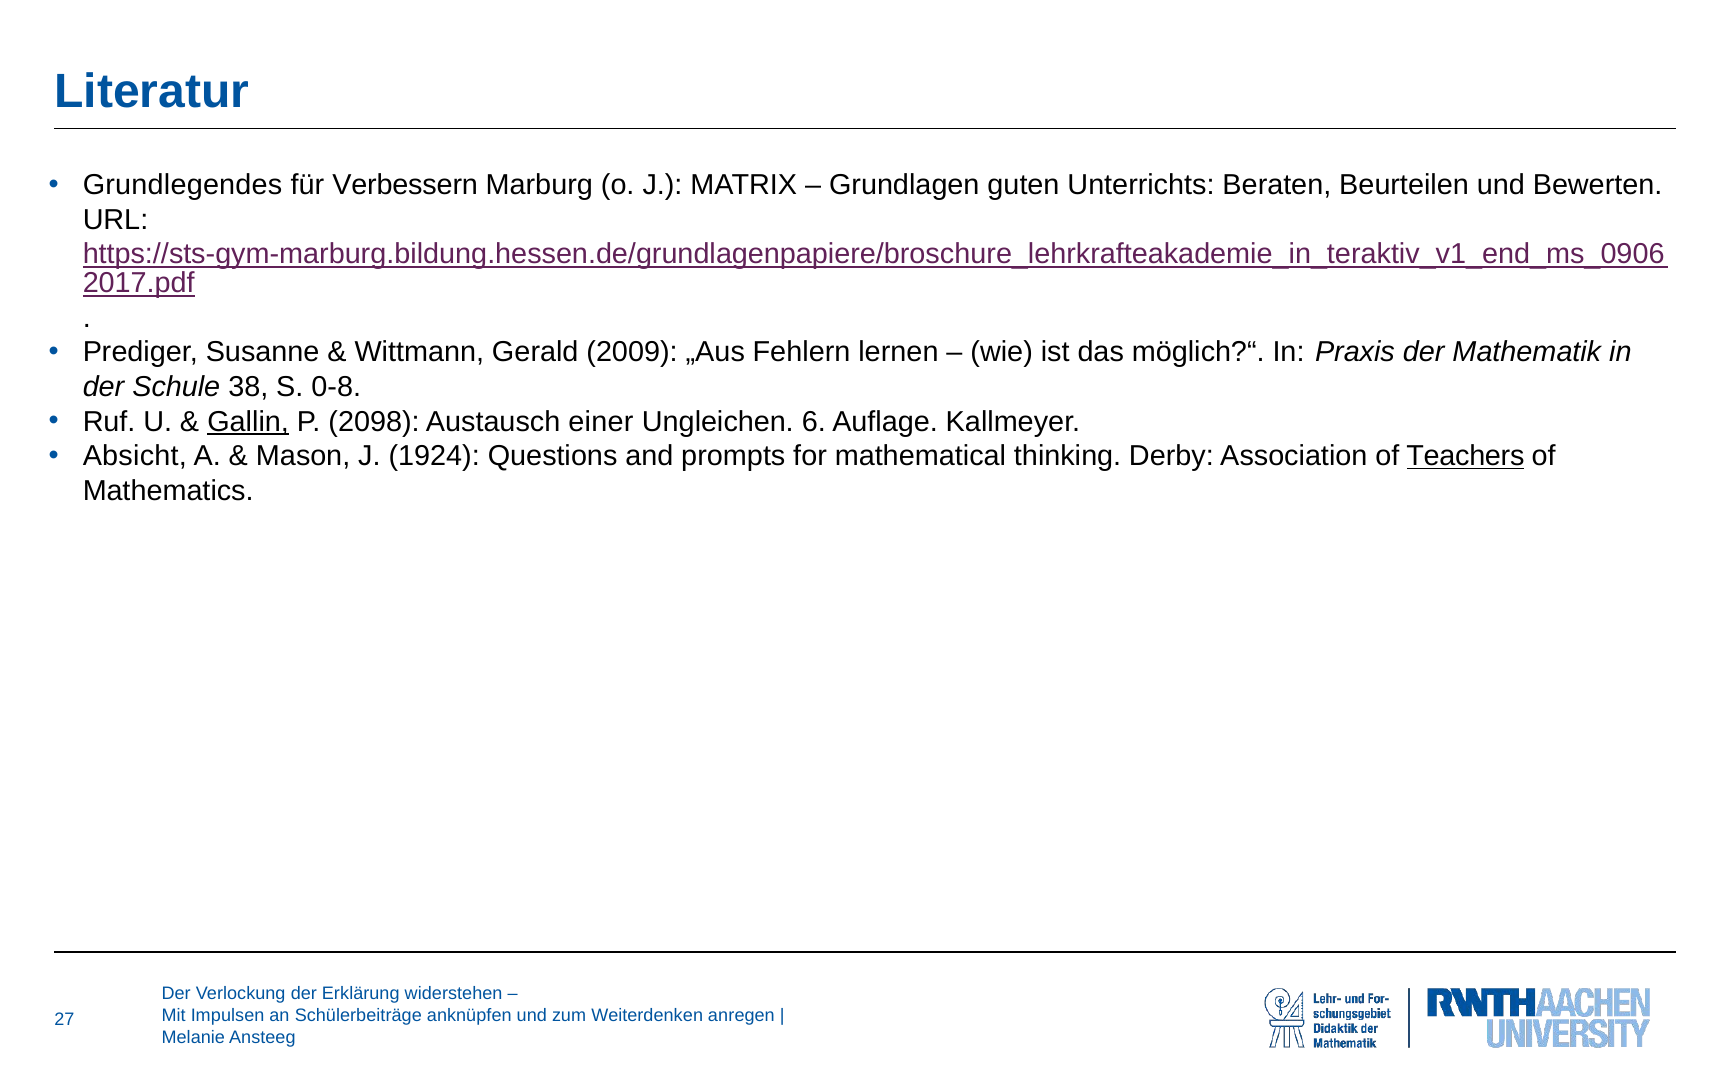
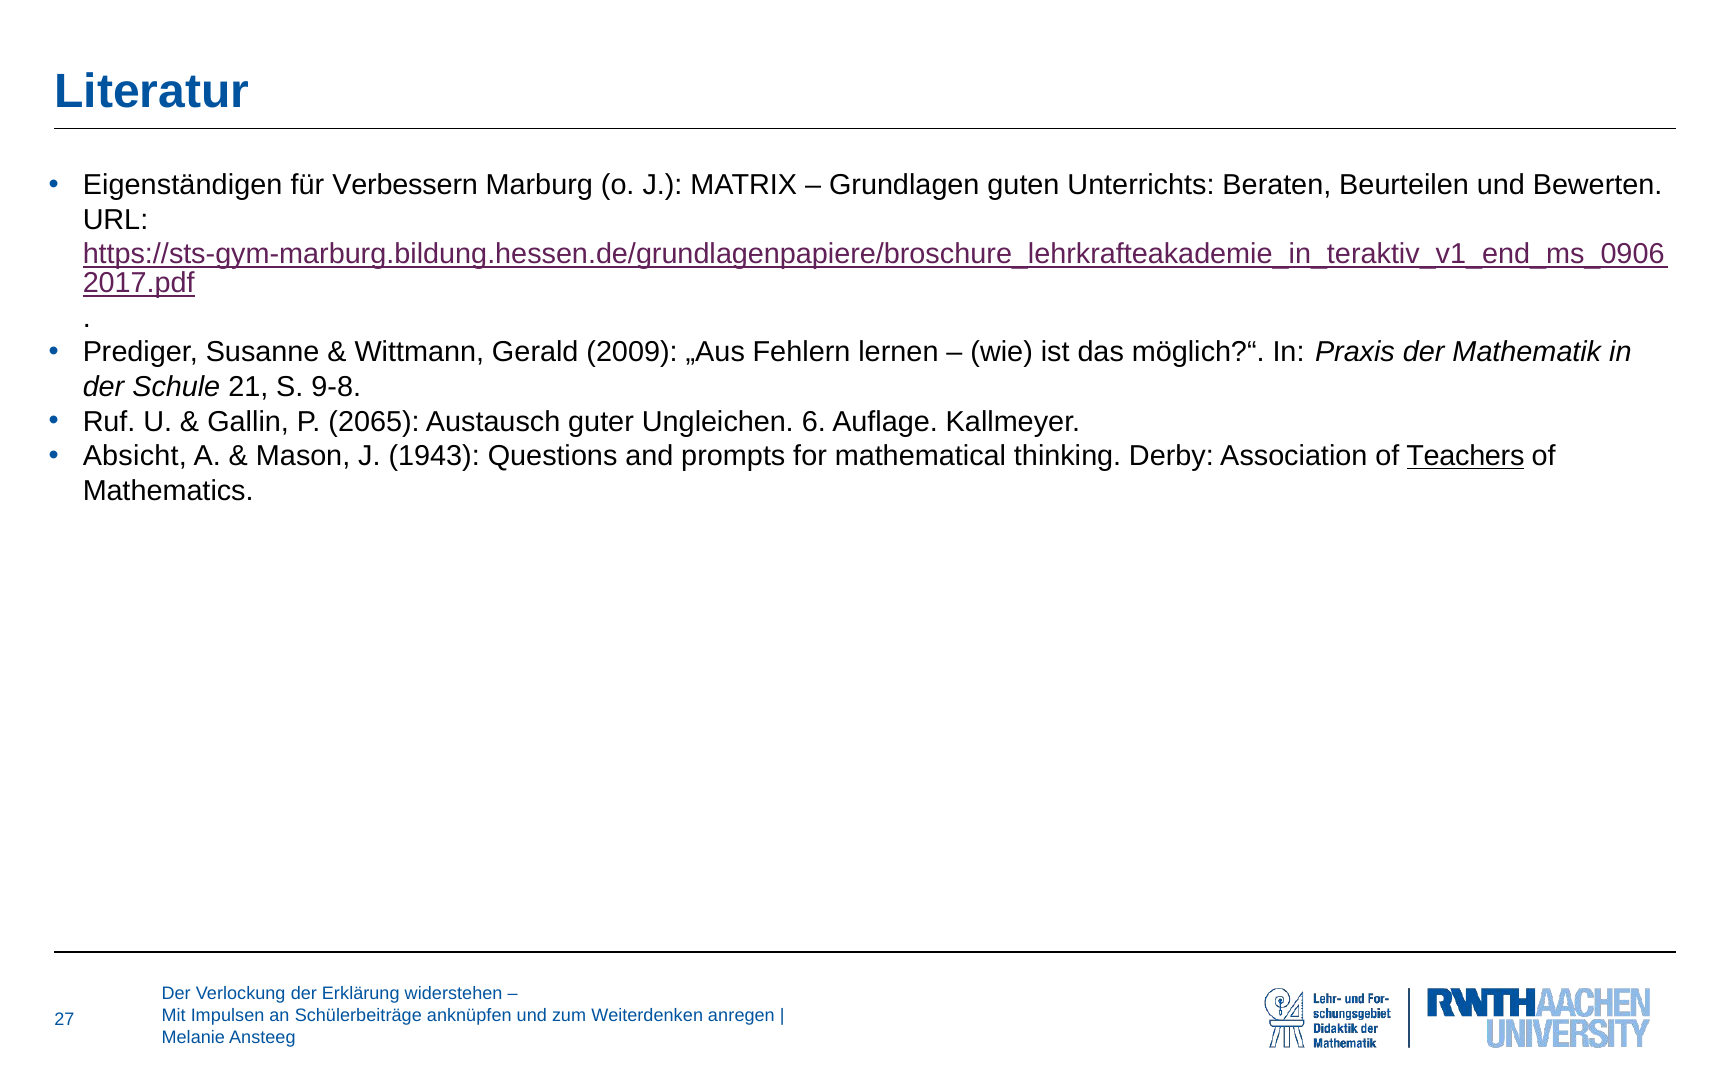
Grundlegendes: Grundlegendes -> Eigenständigen
38: 38 -> 21
0-8: 0-8 -> 9-8
Gallin underline: present -> none
2098: 2098 -> 2065
einer: einer -> guter
1924: 1924 -> 1943
